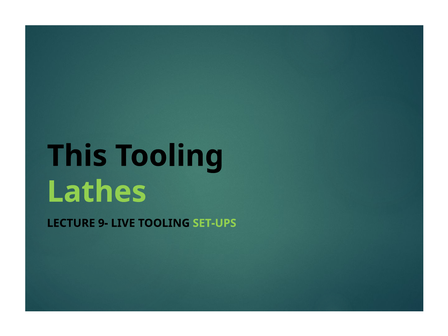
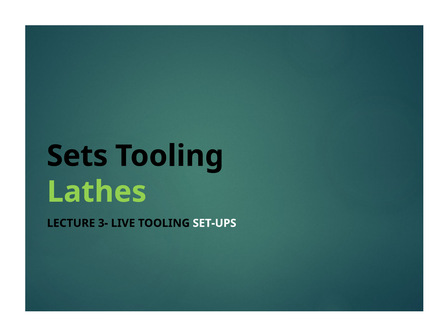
This: This -> Sets
9-: 9- -> 3-
SET-UPS colour: light green -> white
